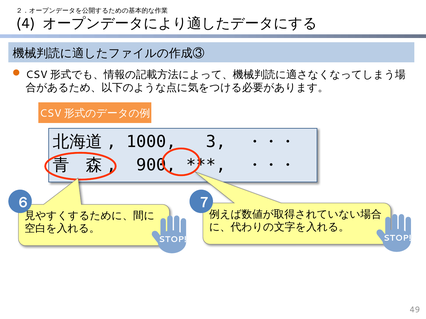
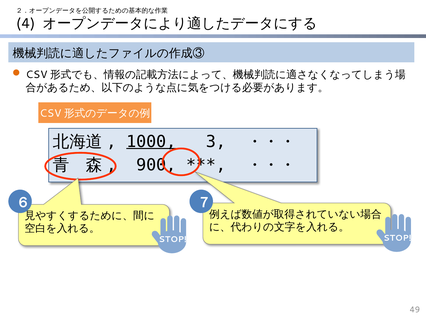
1000 underline: none -> present
